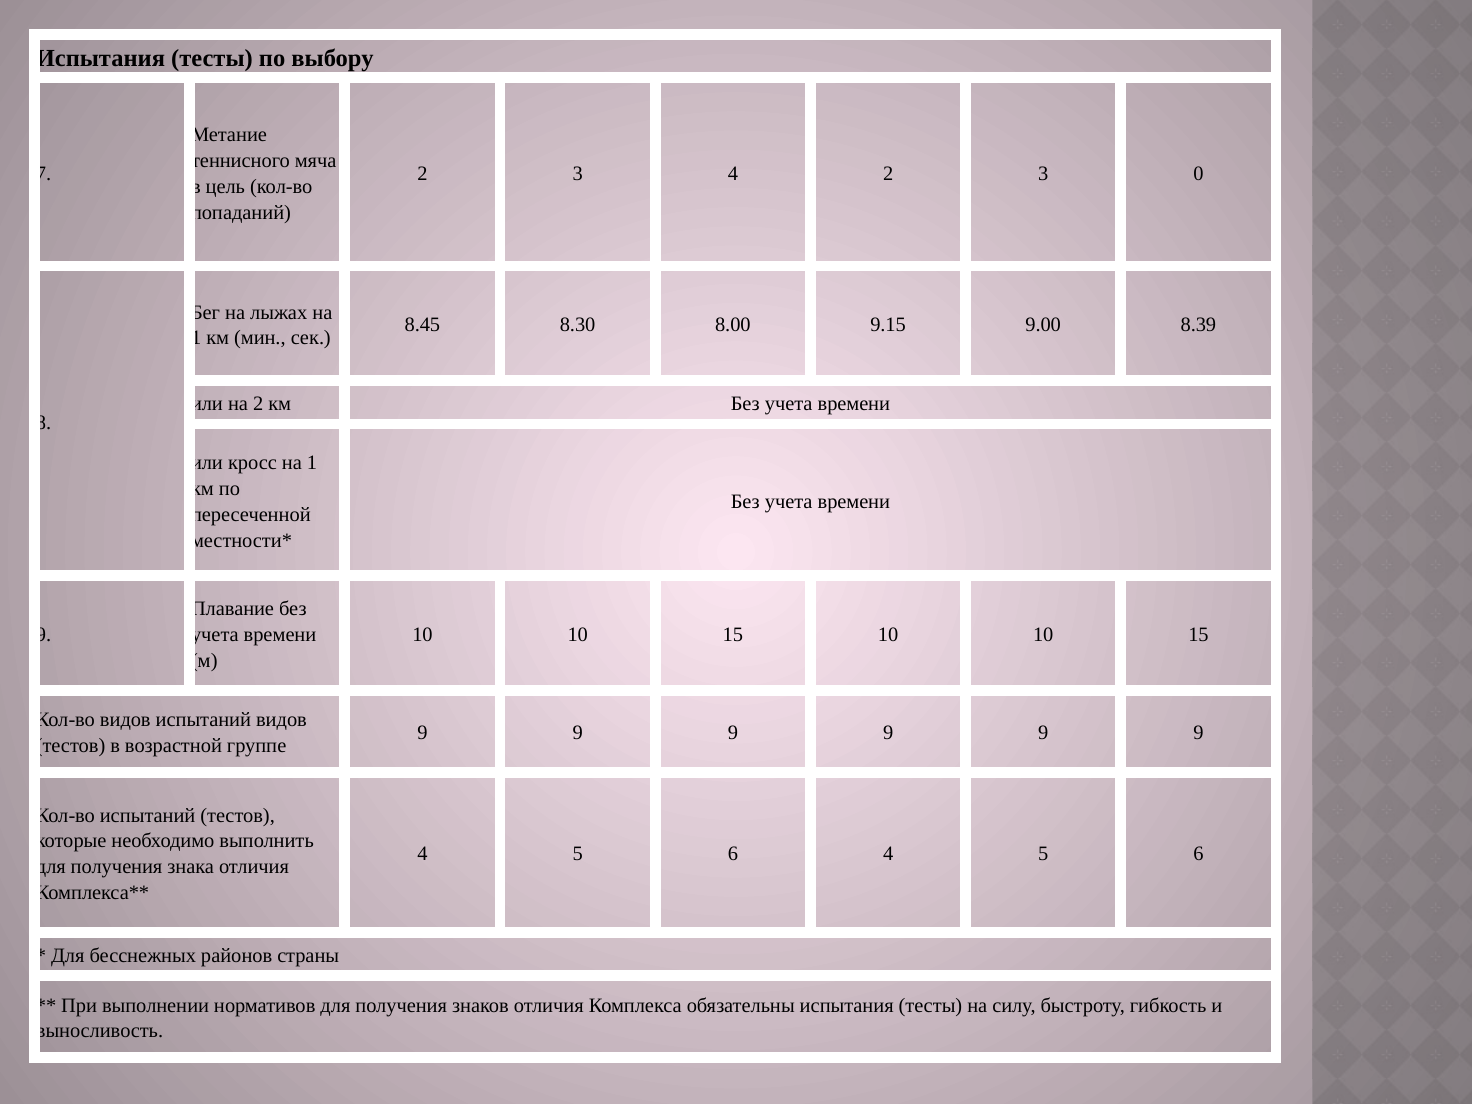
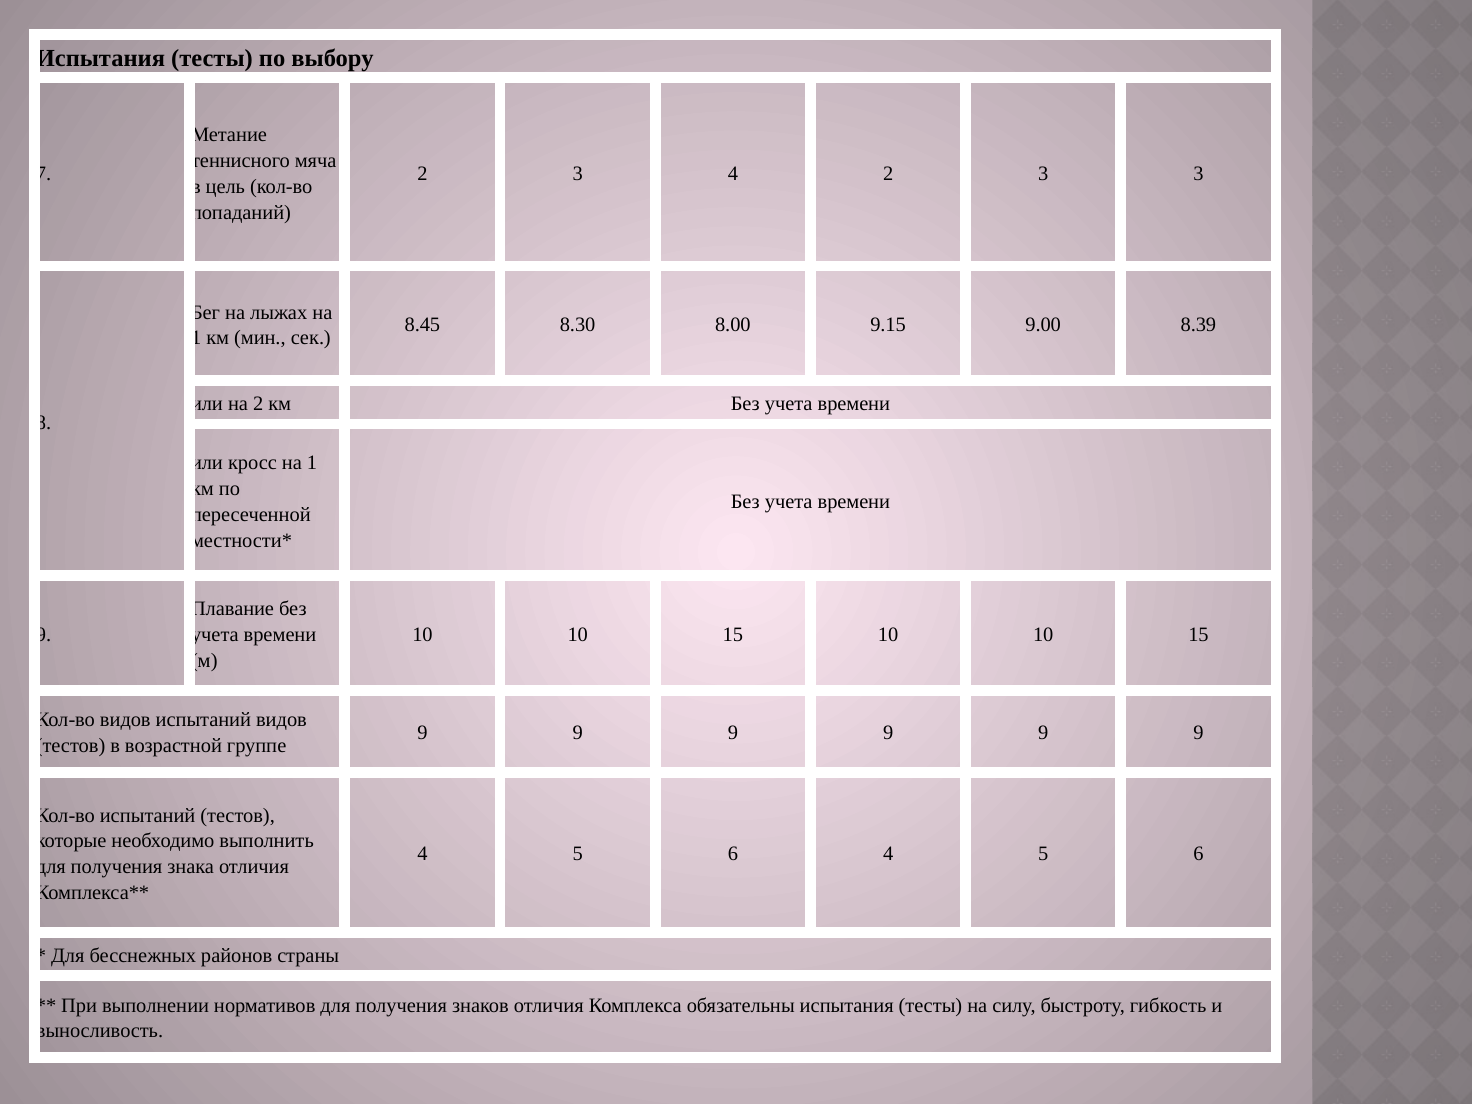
3 0: 0 -> 3
